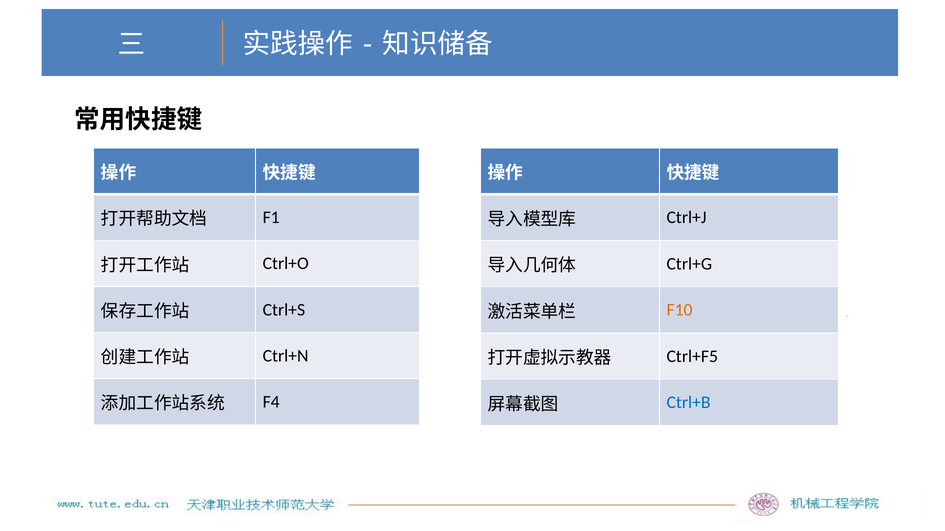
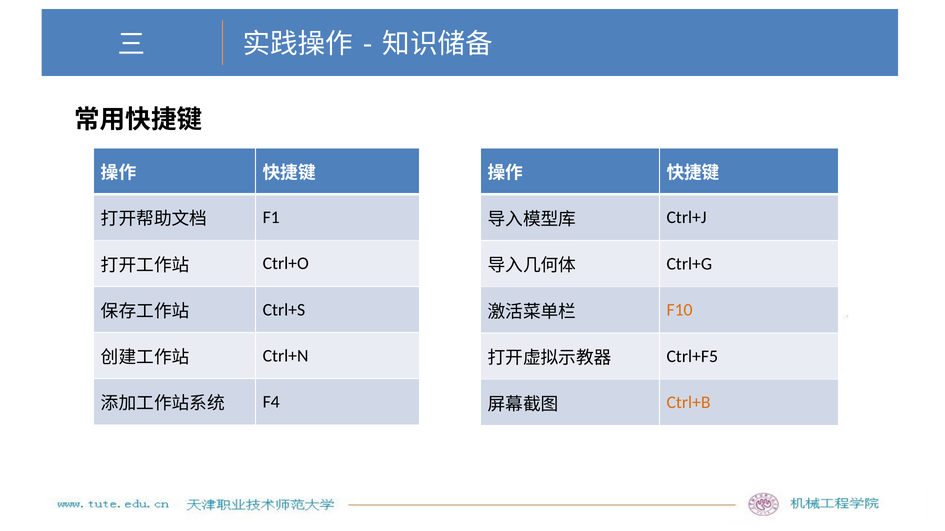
Ctrl+B colour: blue -> orange
